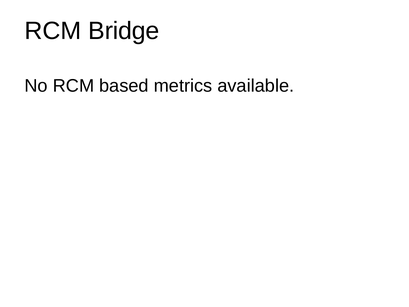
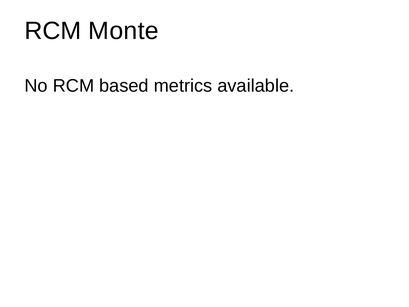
Bridge: Bridge -> Monte
